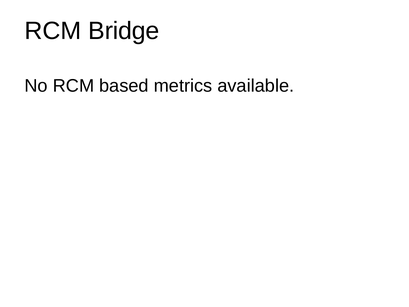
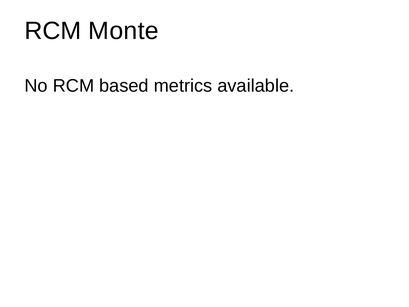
Bridge: Bridge -> Monte
